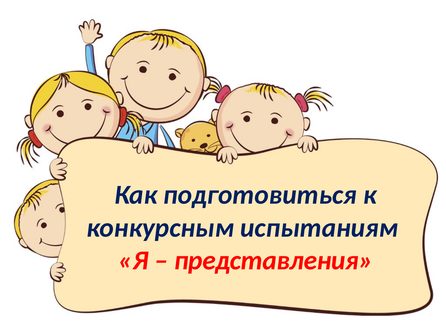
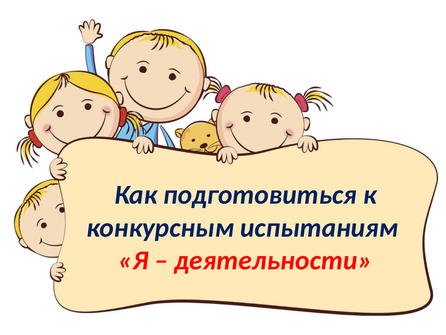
представления: представления -> деятельности
